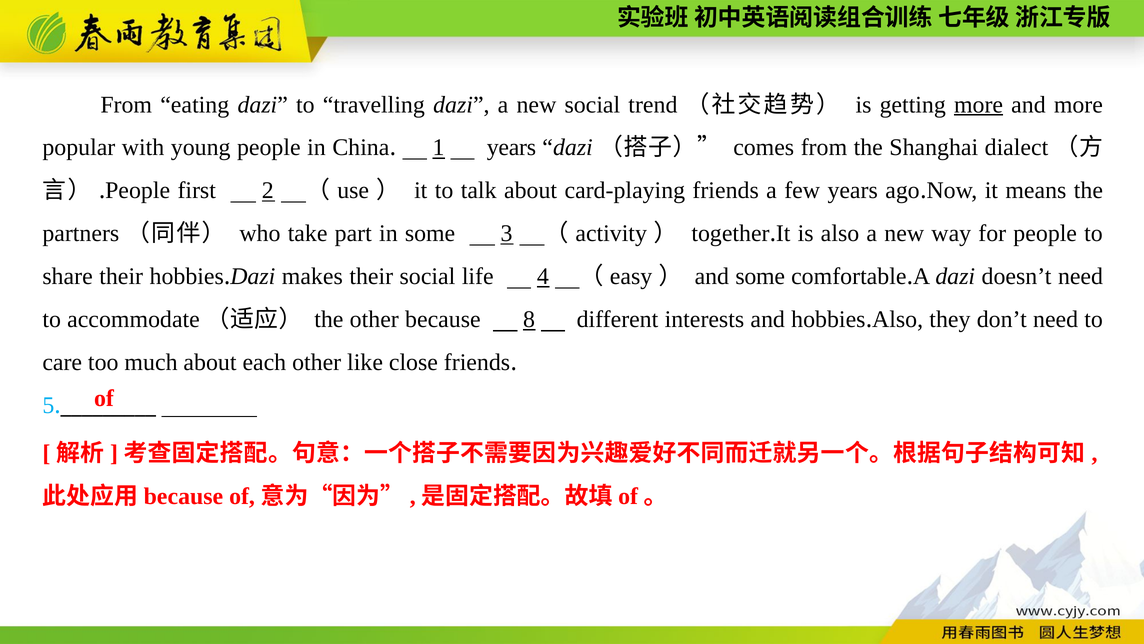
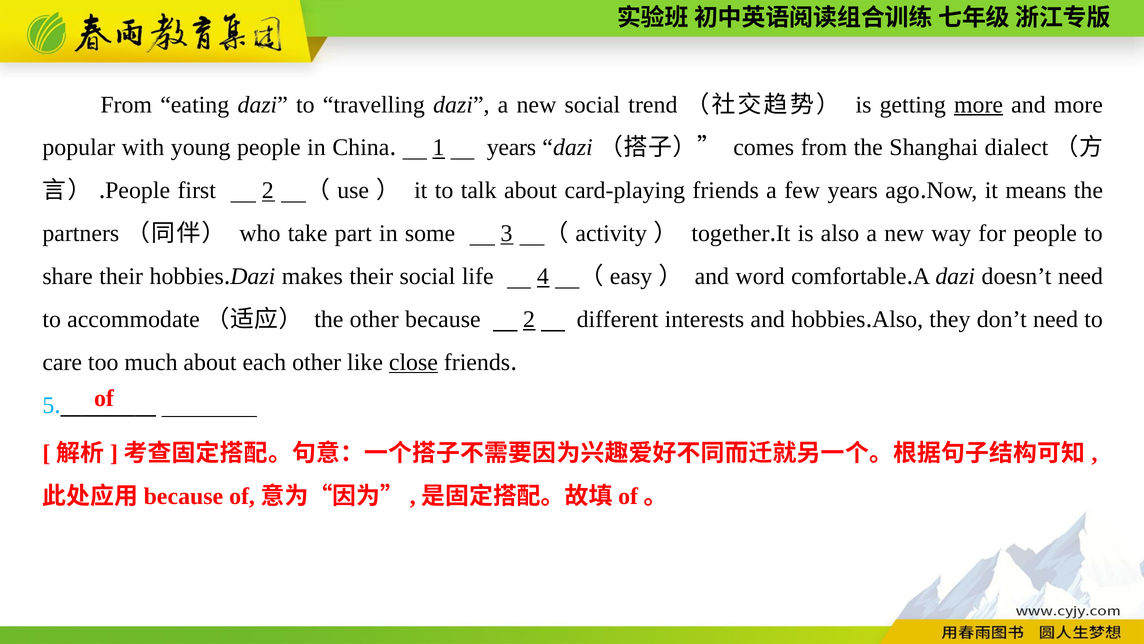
and some: some -> word
because 8: 8 -> 2
close underline: none -> present
